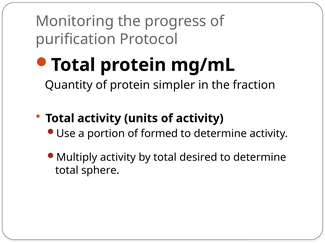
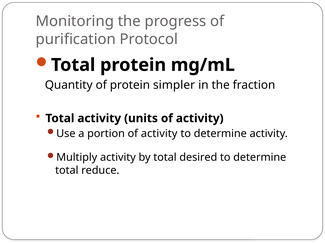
portion of formed: formed -> activity
sphere: sphere -> reduce
